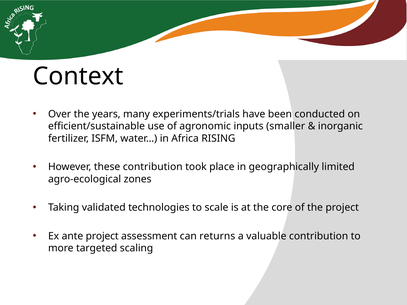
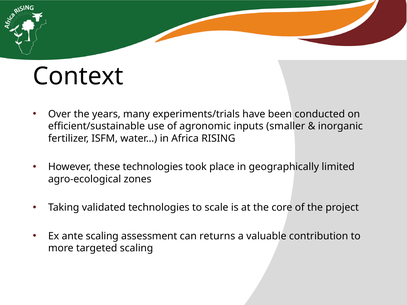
these contribution: contribution -> technologies
ante project: project -> scaling
